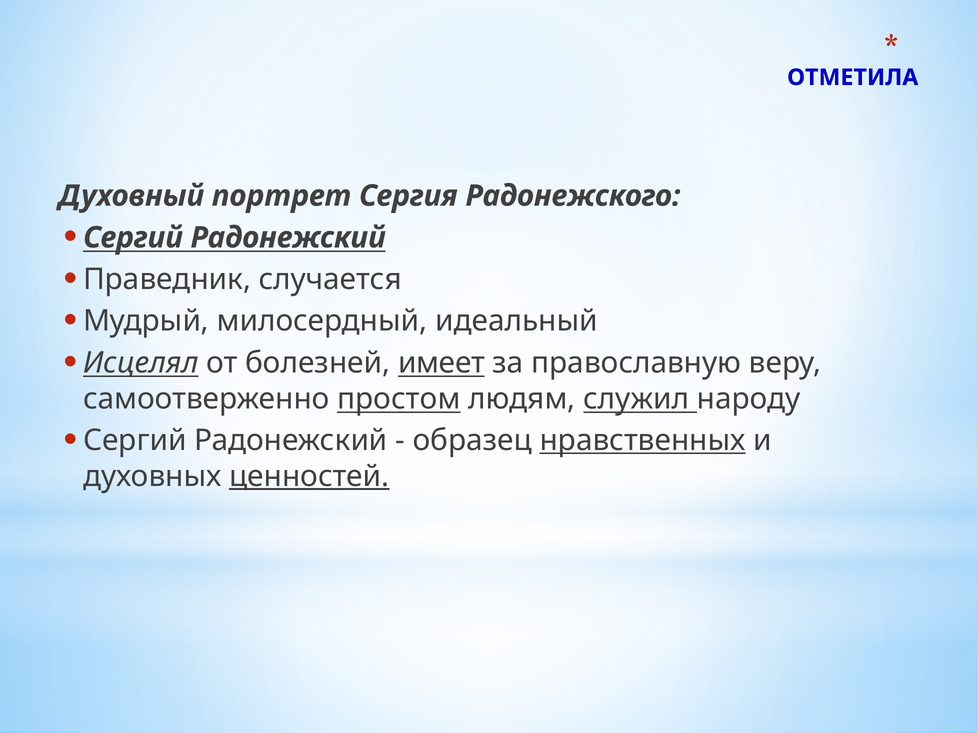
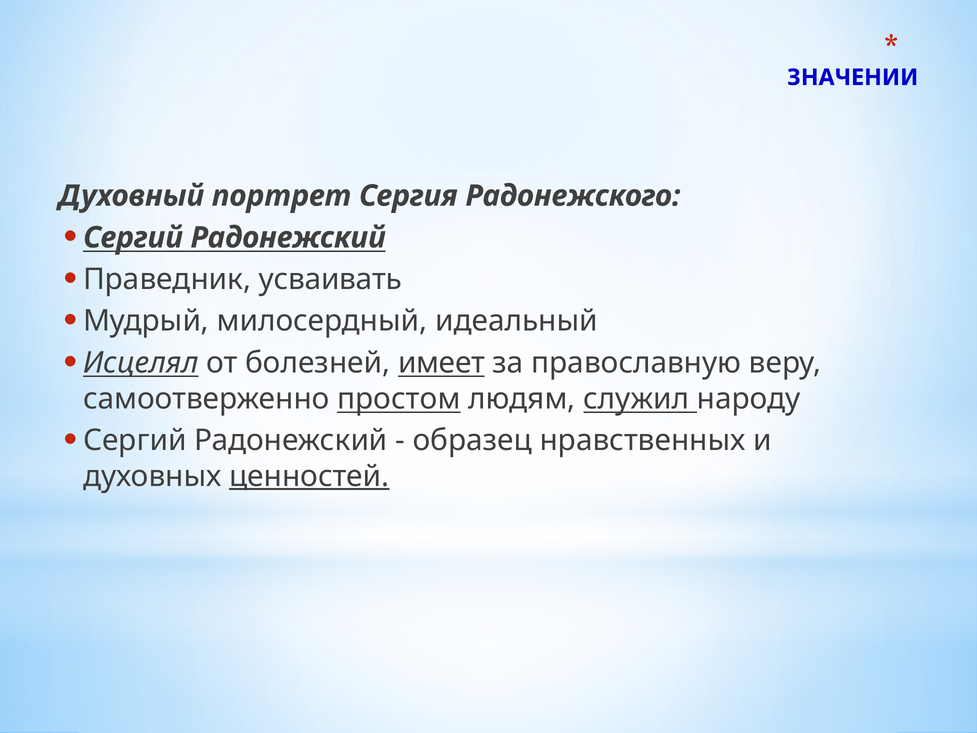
ОТМЕТИЛА: ОТМЕТИЛА -> ЗНАЧЕНИИ
случается: случается -> усваивать
нравственных underline: present -> none
